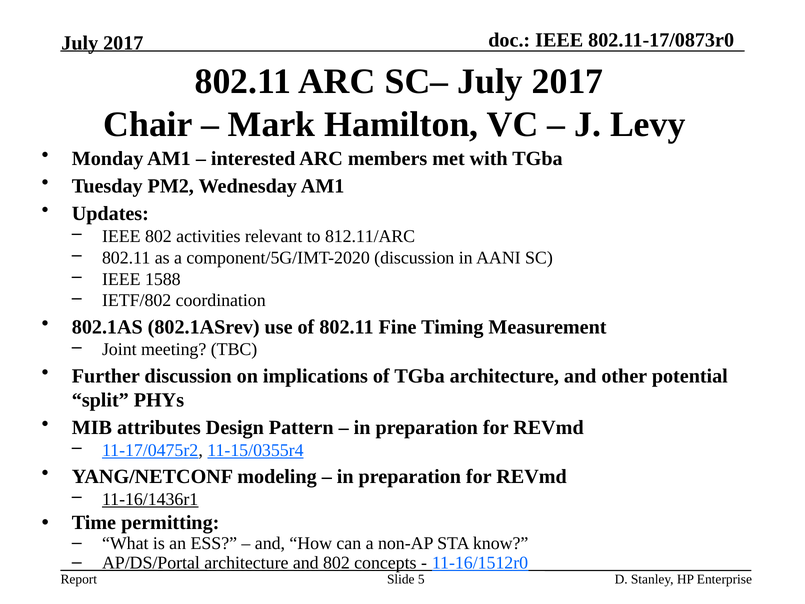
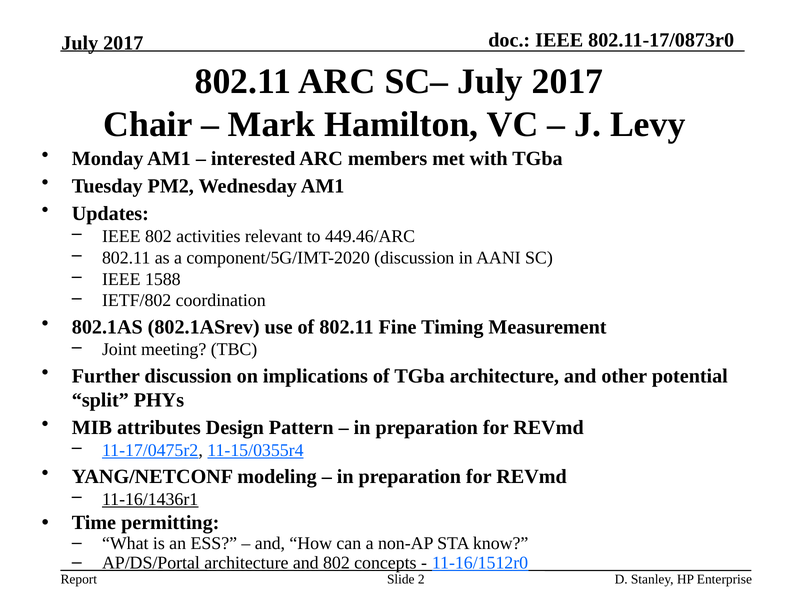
812.11/ARC: 812.11/ARC -> 449.46/ARC
5: 5 -> 2
